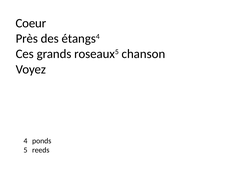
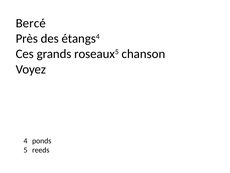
Coeur: Coeur -> Bercé
